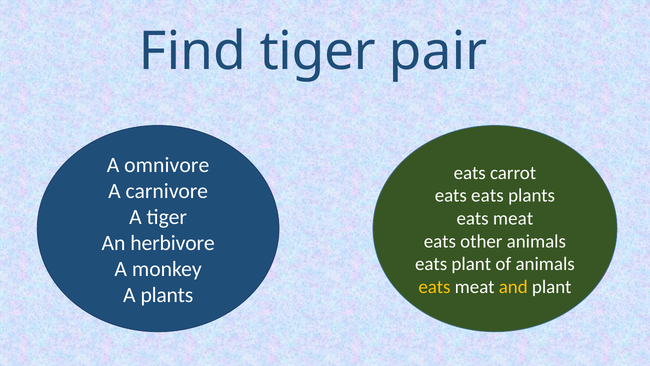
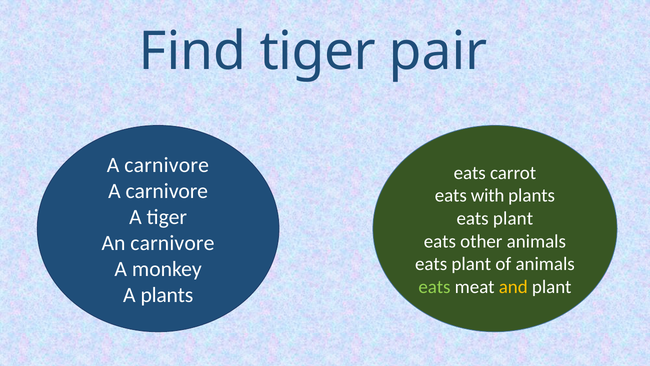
omnivore at (167, 165): omnivore -> carnivore
eats eats: eats -> with
meat at (513, 218): meat -> plant
An herbivore: herbivore -> carnivore
eats at (434, 287) colour: yellow -> light green
